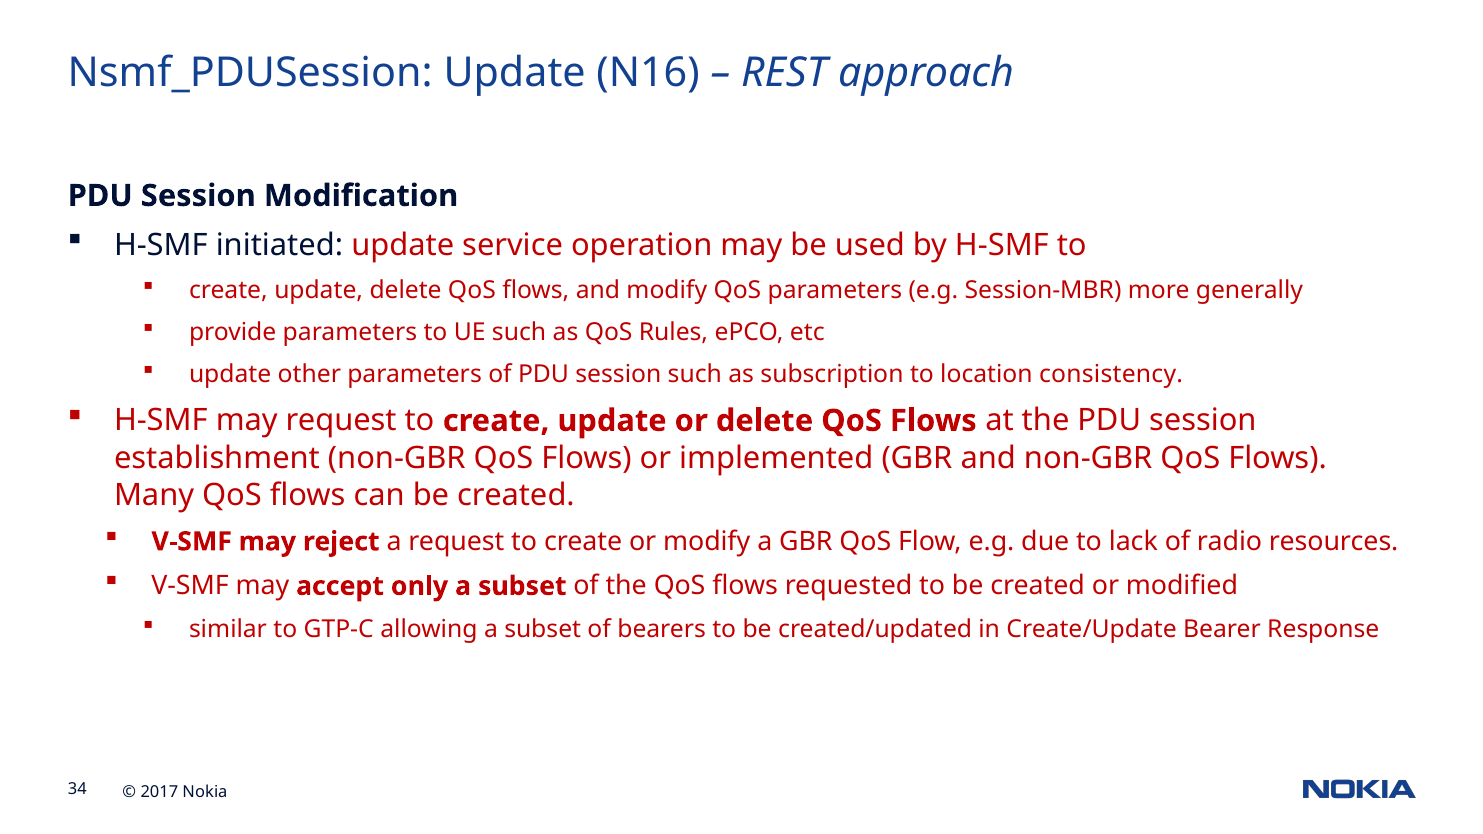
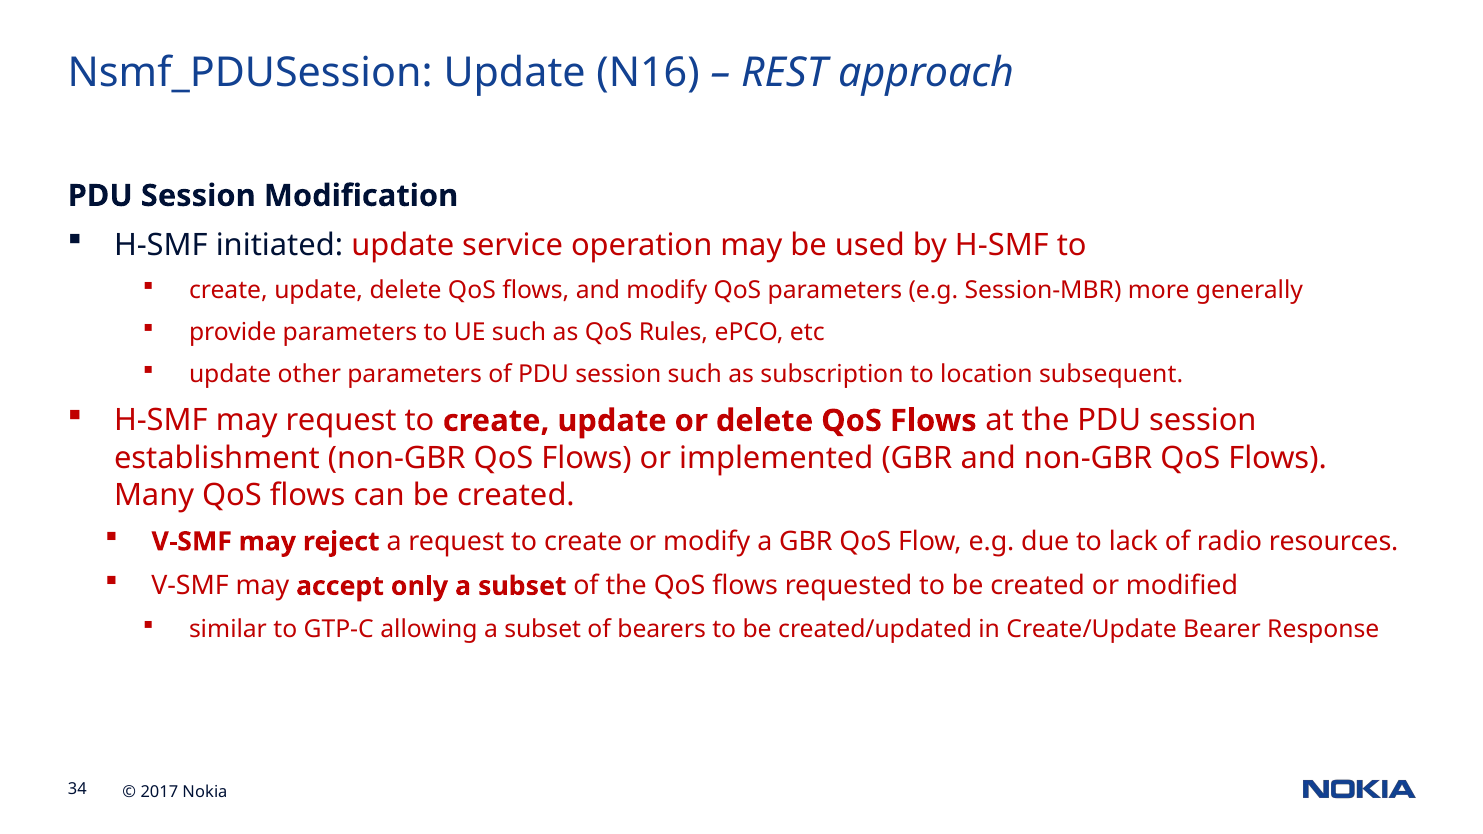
consistency: consistency -> subsequent
